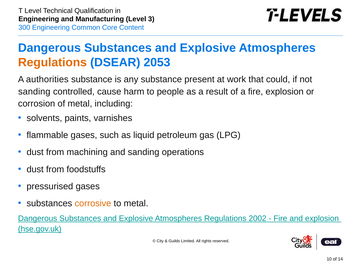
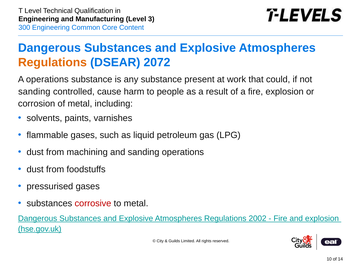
2053: 2053 -> 2072
A authorities: authorities -> operations
corrosive colour: orange -> red
